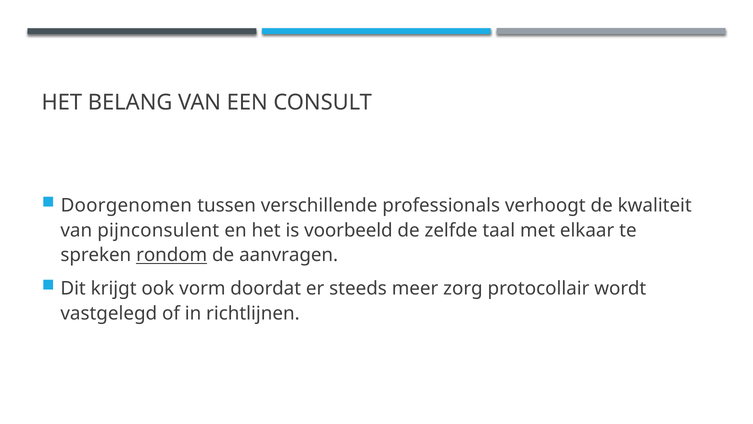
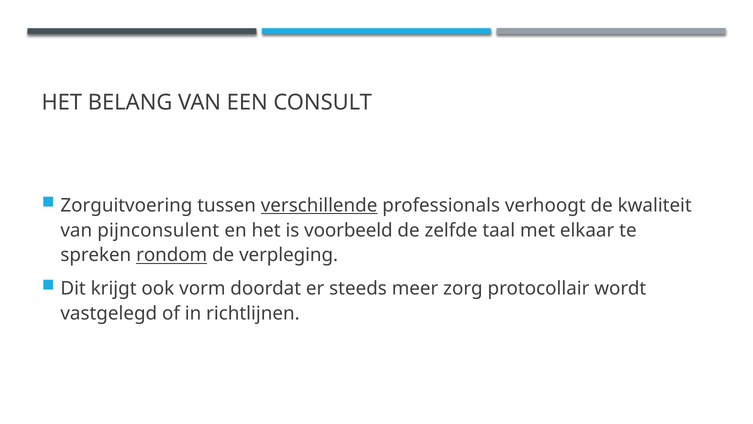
Doorgenomen: Doorgenomen -> Zorguitvoering
verschillende underline: none -> present
aanvragen: aanvragen -> verpleging
